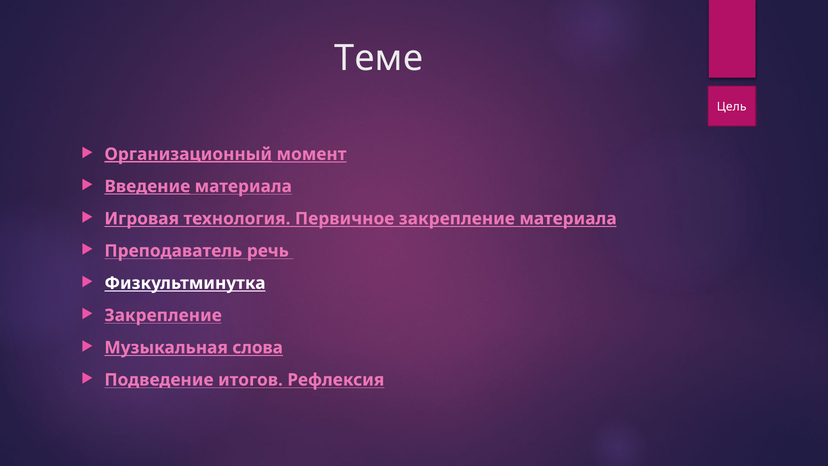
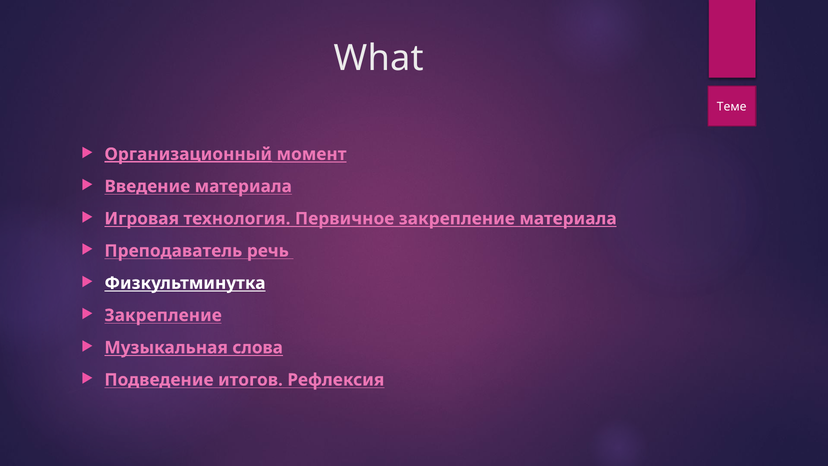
Теме: Теме -> What
Цель: Цель -> Теме
Введение underline: present -> none
